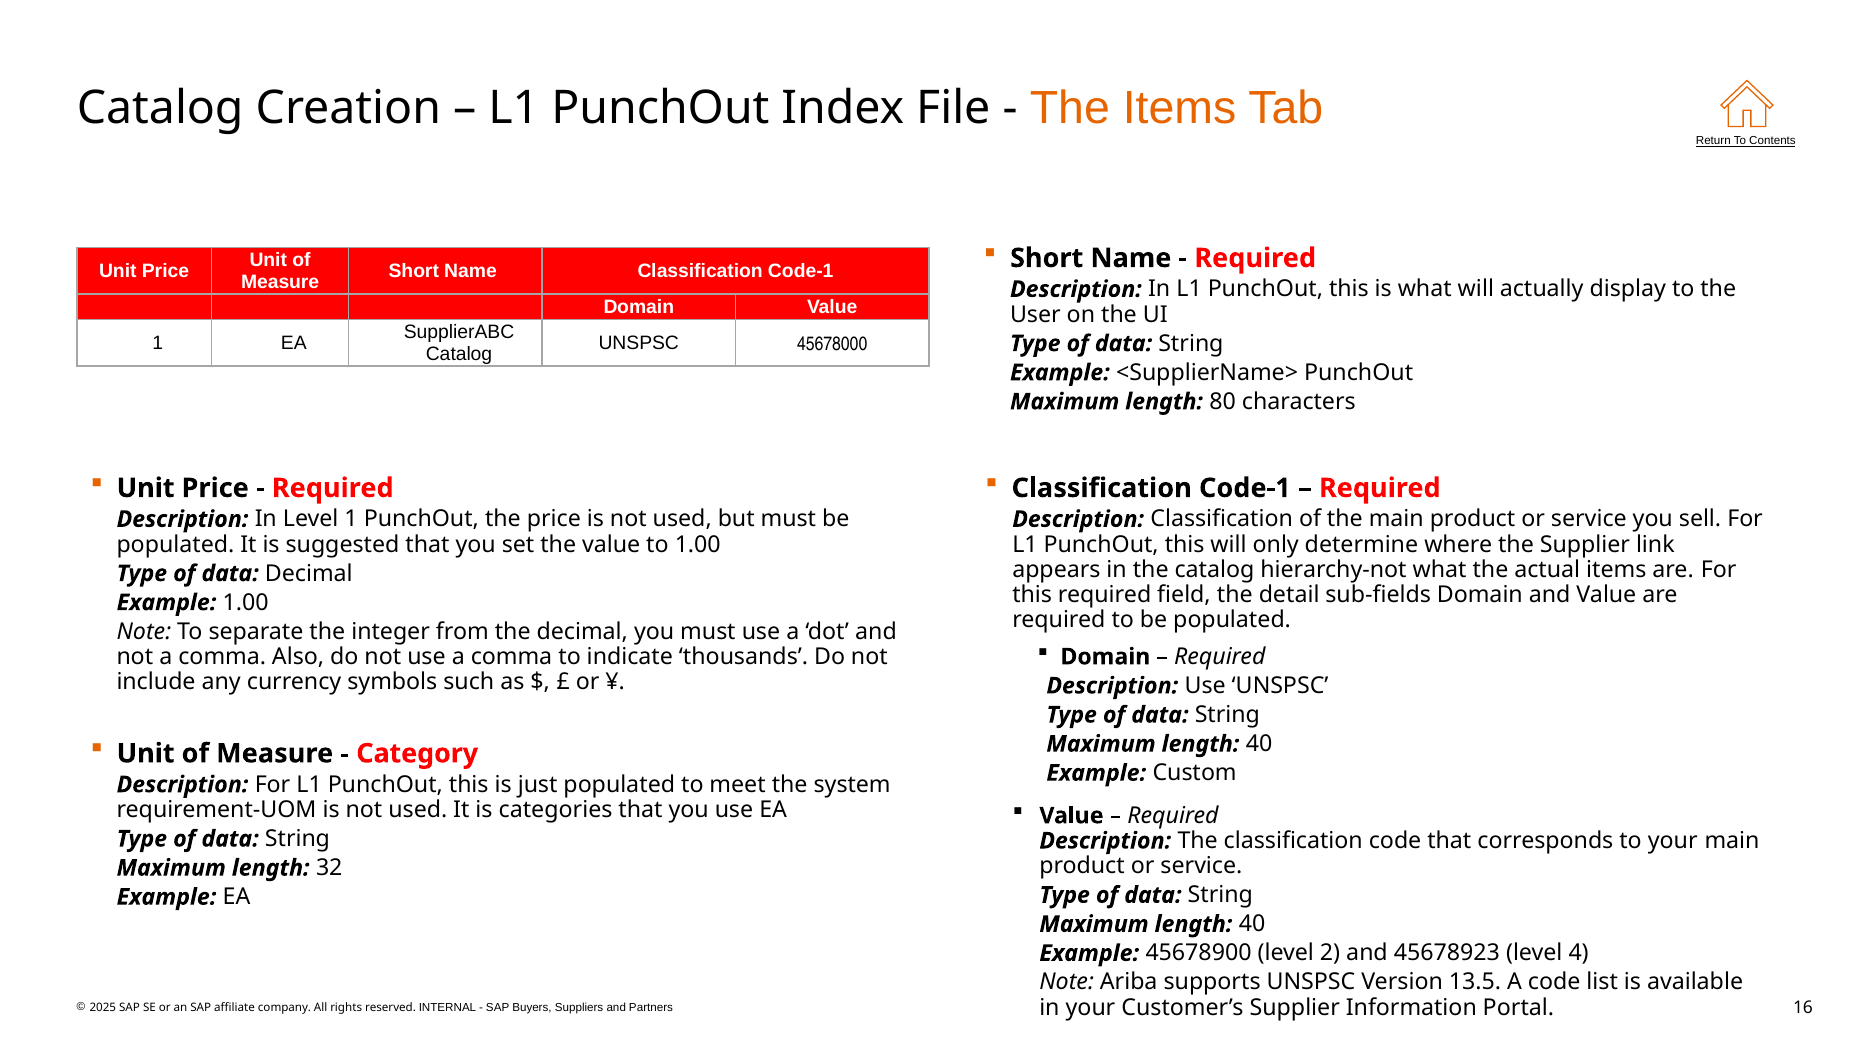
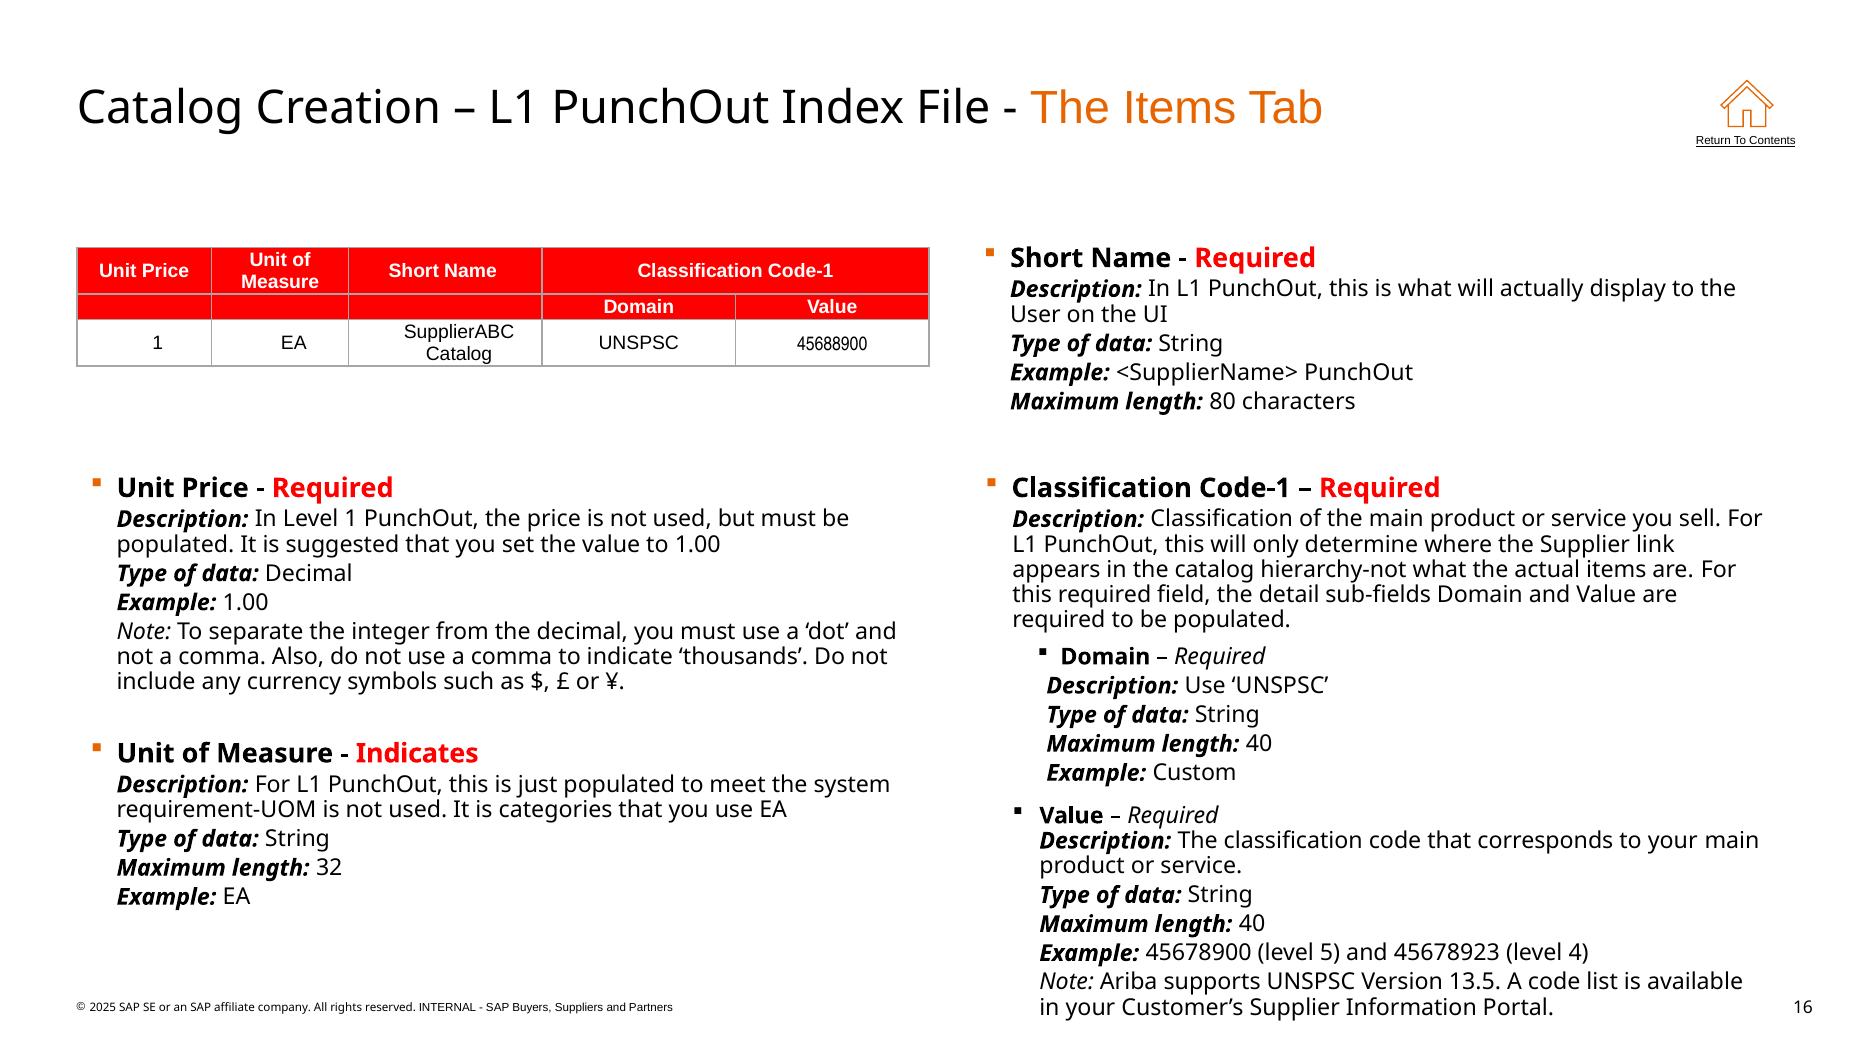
45678000: 45678000 -> 45688900
Category: Category -> Indicates
2: 2 -> 5
